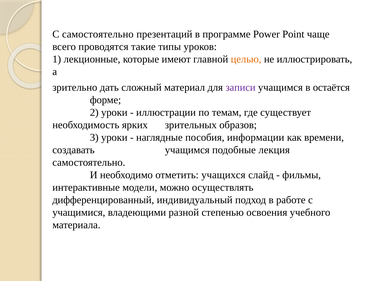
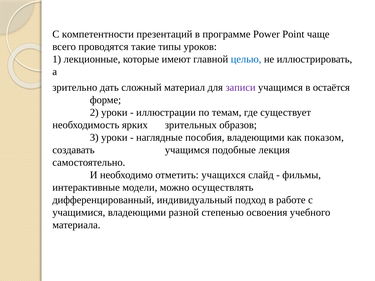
С самостоятельно: самостоятельно -> компетентности
целью colour: orange -> blue
пособия информации: информации -> владеющими
времени: времени -> показом
